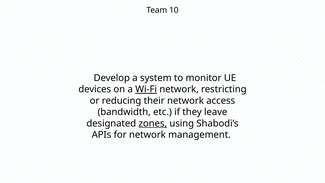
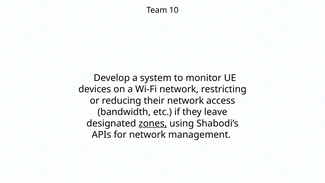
Wi-Fi underline: present -> none
